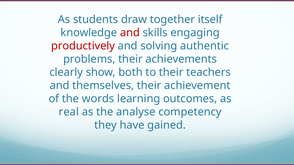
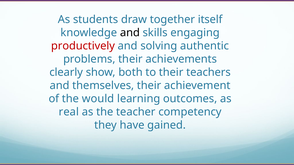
and at (130, 33) colour: red -> black
words: words -> would
analyse: analyse -> teacher
